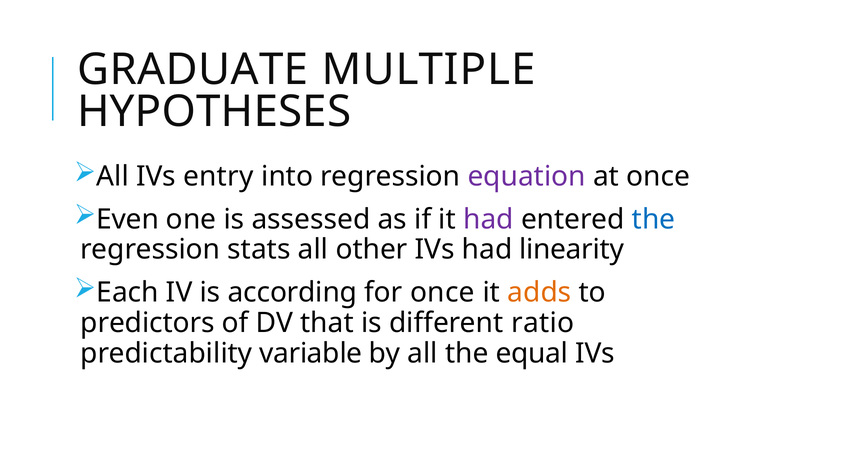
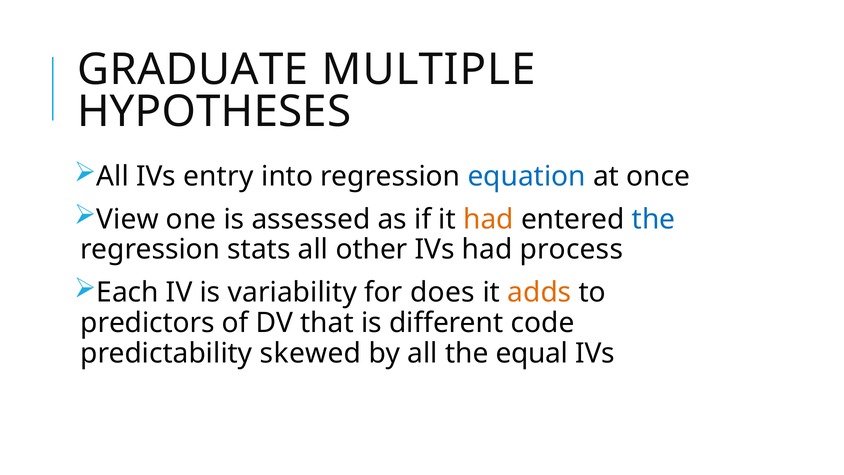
equation colour: purple -> blue
Even: Even -> View
had at (488, 219) colour: purple -> orange
linearity: linearity -> process
according: according -> variability
for once: once -> does
ratio: ratio -> code
variable: variable -> skewed
